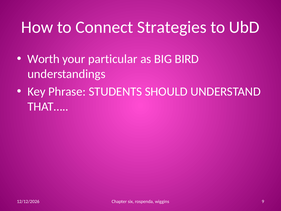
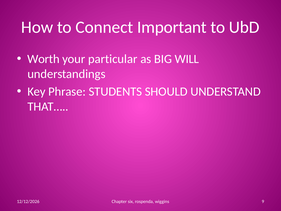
Strategies: Strategies -> Important
BIRD: BIRD -> WILL
